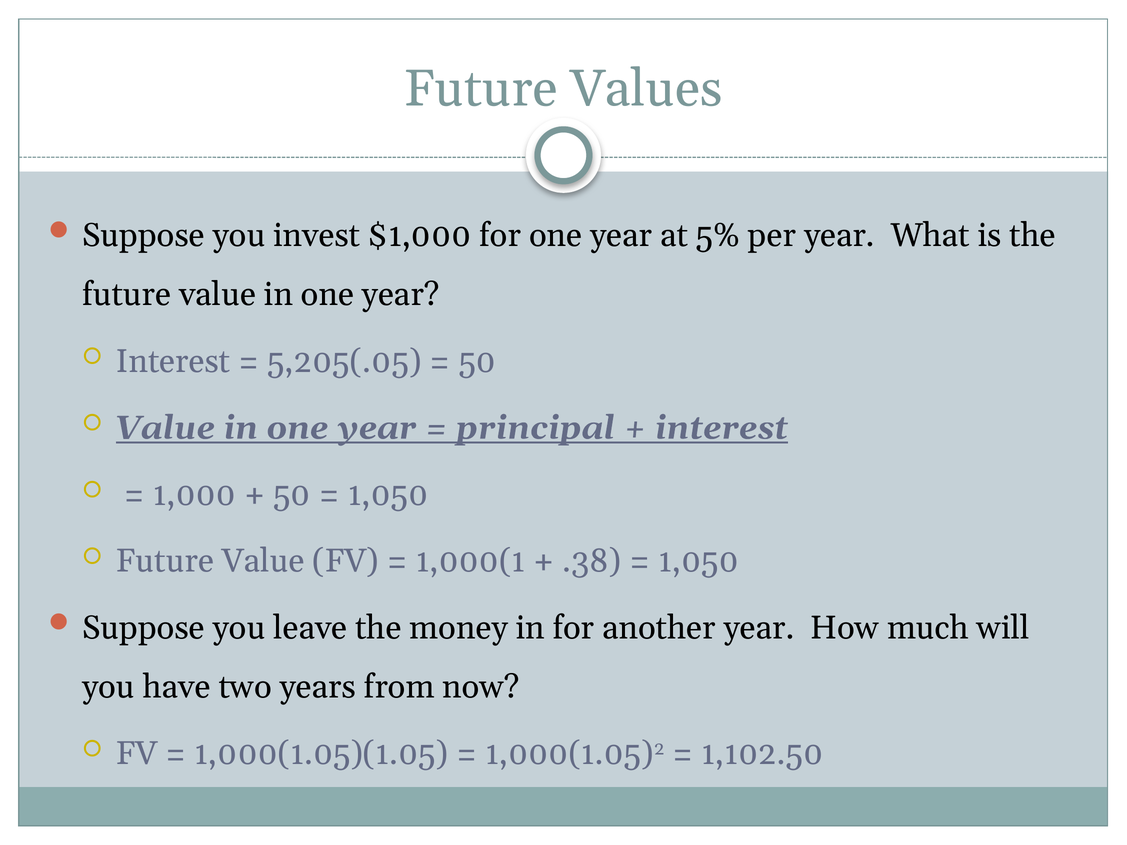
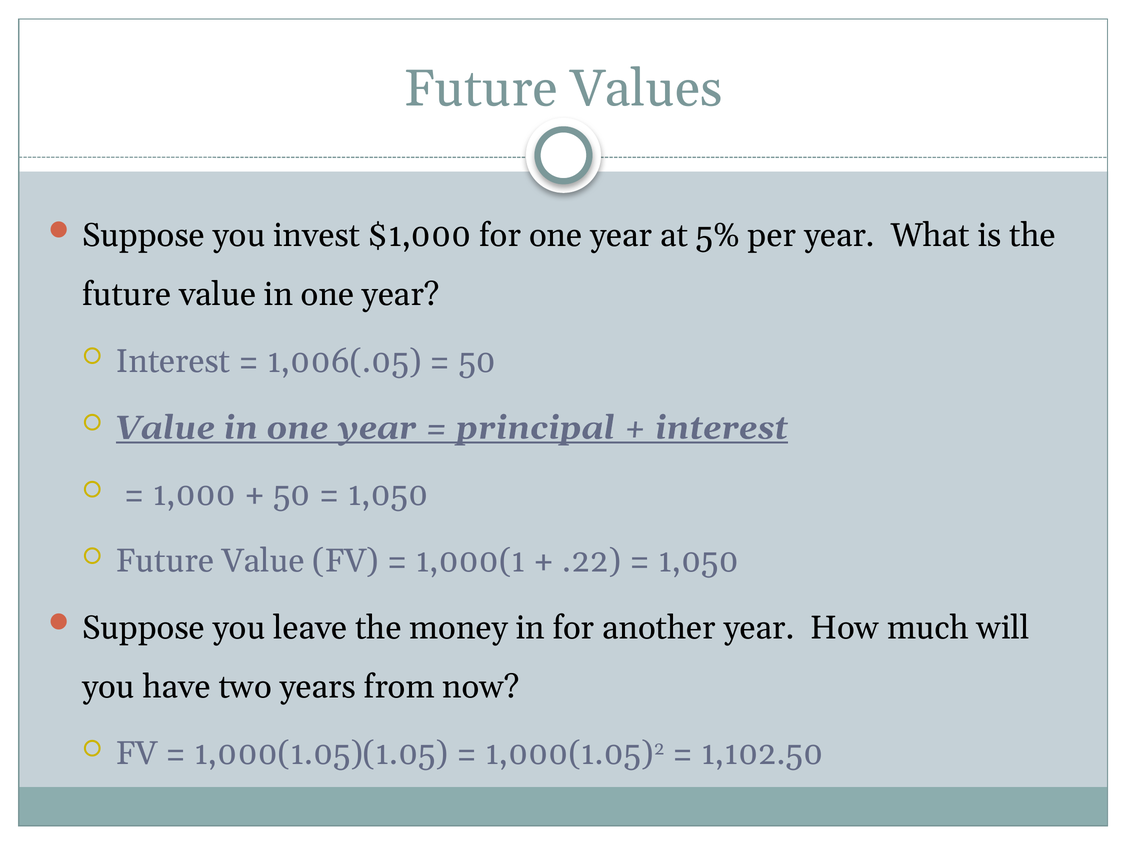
5,205(.05: 5,205(.05 -> 1,006(.05
.38: .38 -> .22
